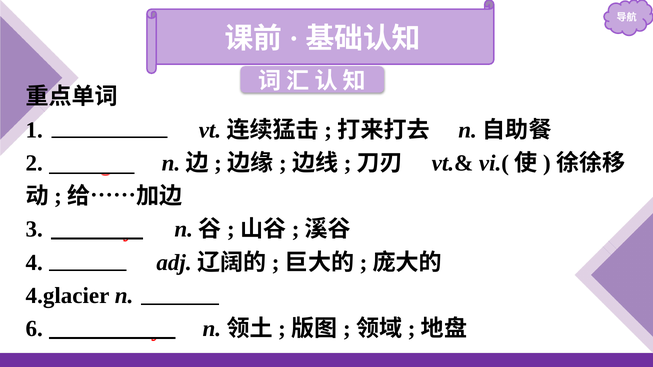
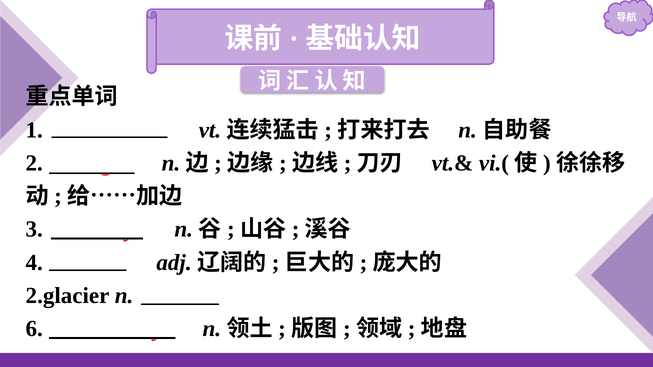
4.glacier: 4.glacier -> 2.glacier
